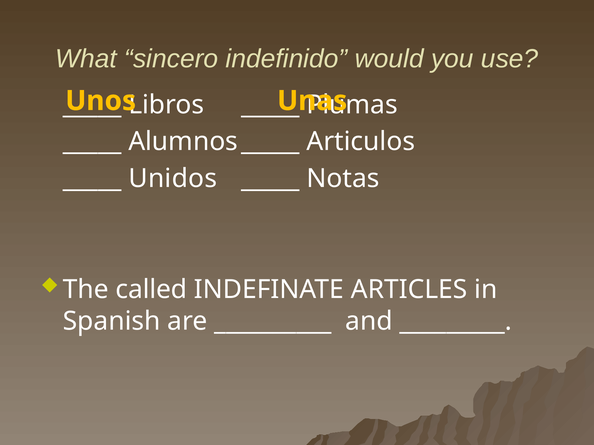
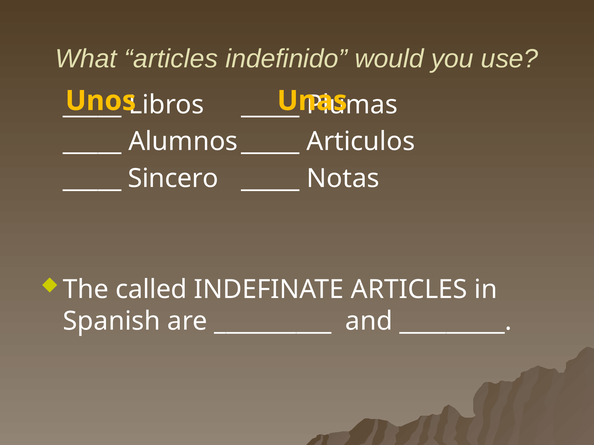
What sincero: sincero -> articles
Unidos: Unidos -> Sincero
